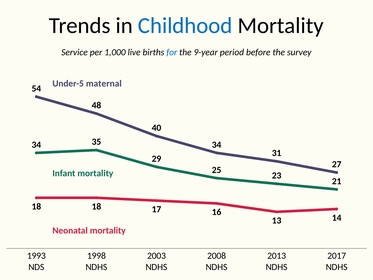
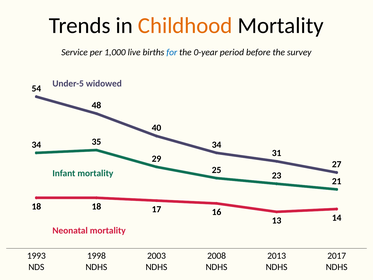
Childhood colour: blue -> orange
9-year: 9-year -> 0-year
maternal: maternal -> widowed
